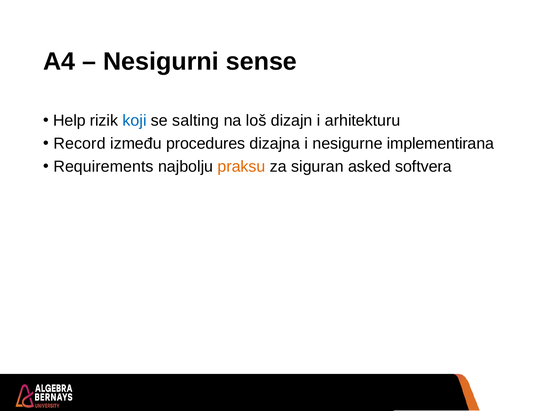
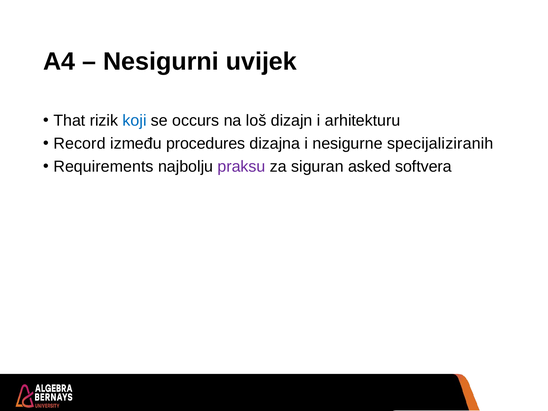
sense: sense -> uvijek
Help: Help -> That
salting: salting -> occurs
implementirana: implementirana -> specijaliziranih
praksu colour: orange -> purple
